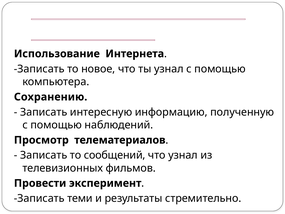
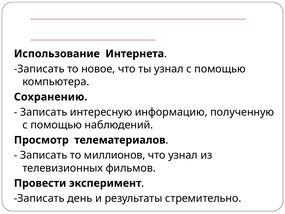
сообщений: сообщений -> миллионов
теми: теми -> день
